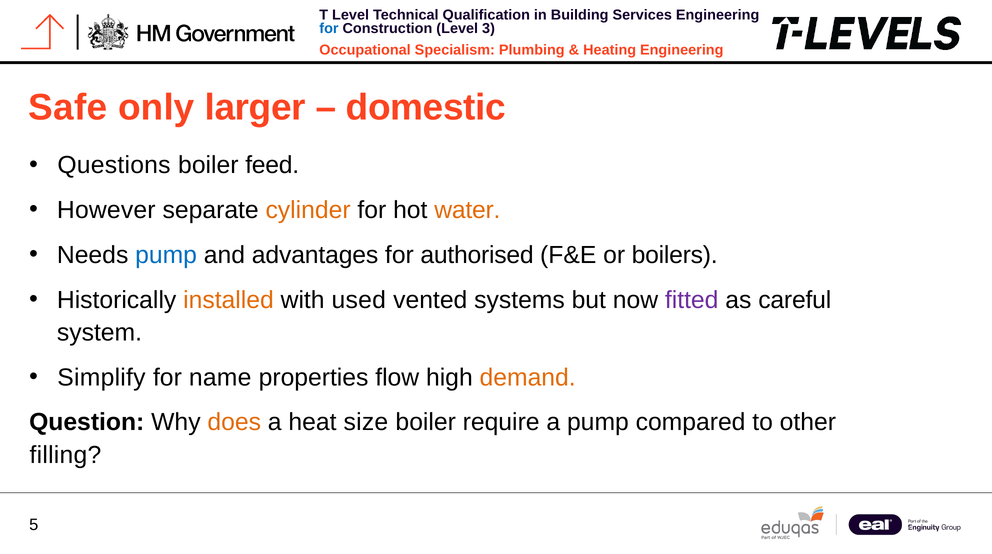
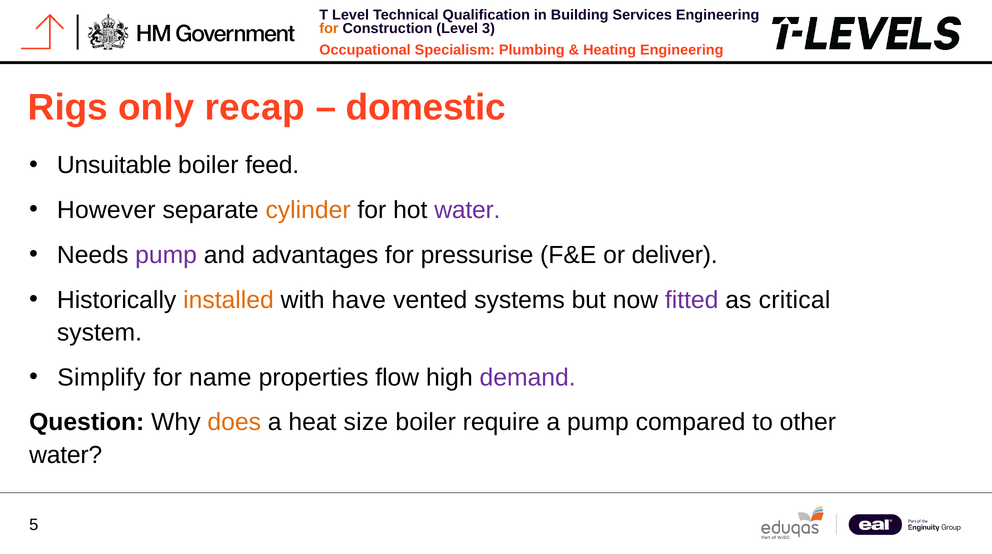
for at (329, 28) colour: blue -> orange
Safe: Safe -> Rigs
larger: larger -> recap
Questions: Questions -> Unsuitable
water at (467, 210) colour: orange -> purple
pump at (166, 255) colour: blue -> purple
authorised: authorised -> pressurise
boilers: boilers -> deliver
used: used -> have
careful: careful -> critical
demand colour: orange -> purple
filling at (65, 455): filling -> water
